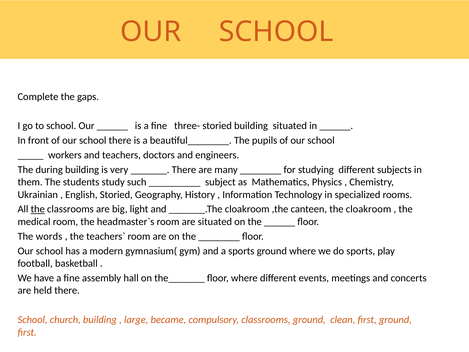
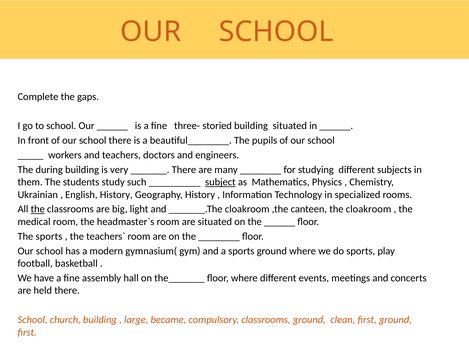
subject underline: none -> present
English Storied: Storied -> History
The words: words -> sports
